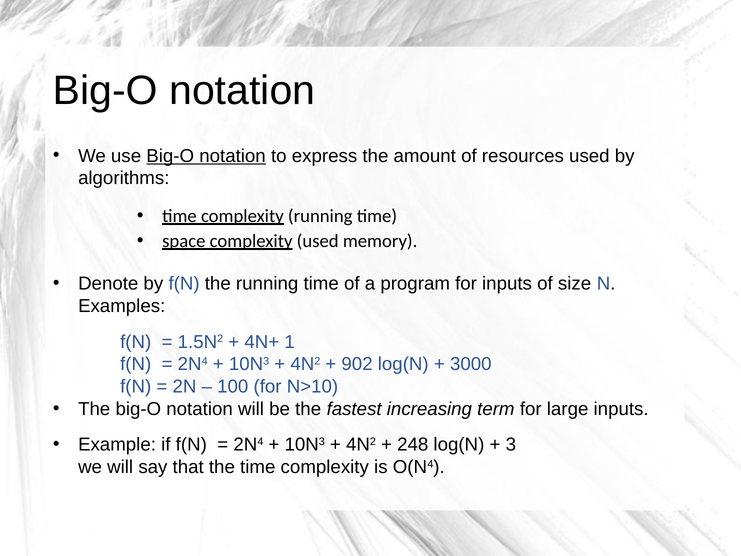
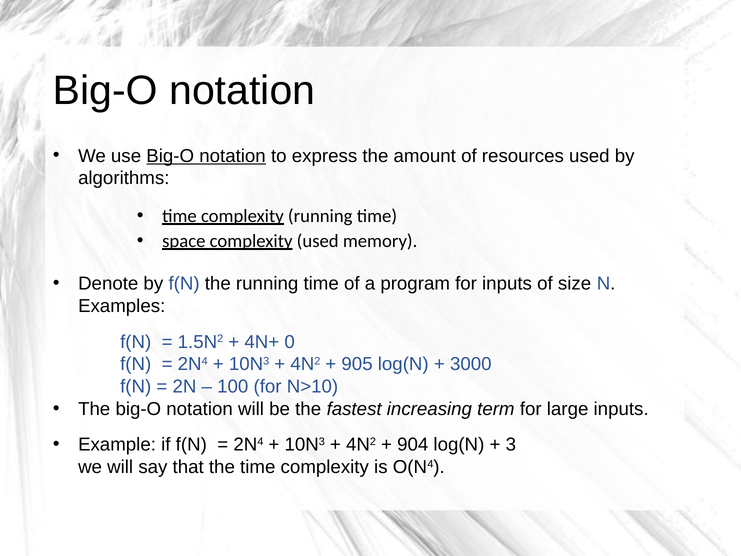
1: 1 -> 0
902: 902 -> 905
248: 248 -> 904
